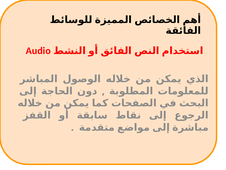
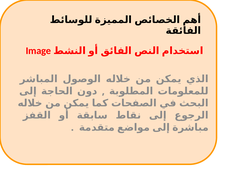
Audio: Audio -> Image
